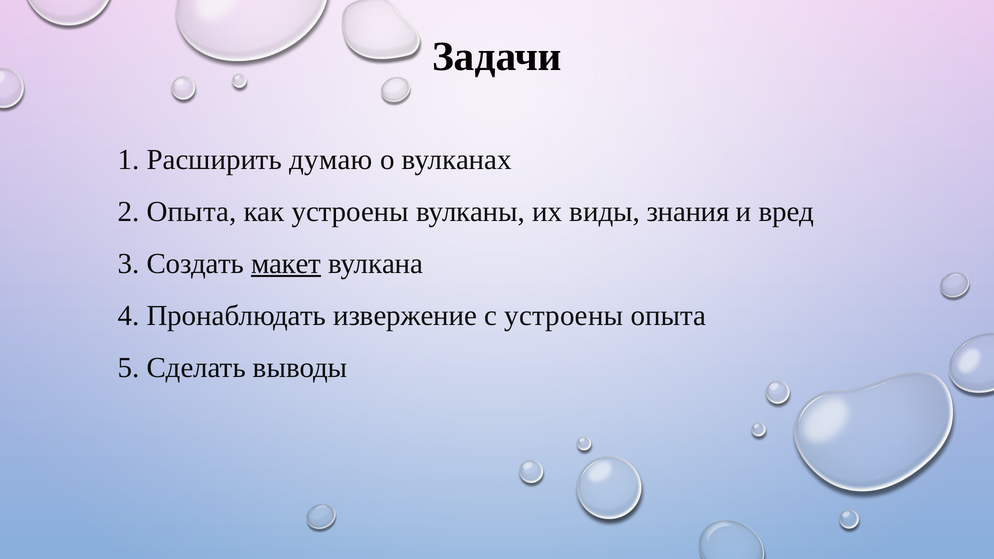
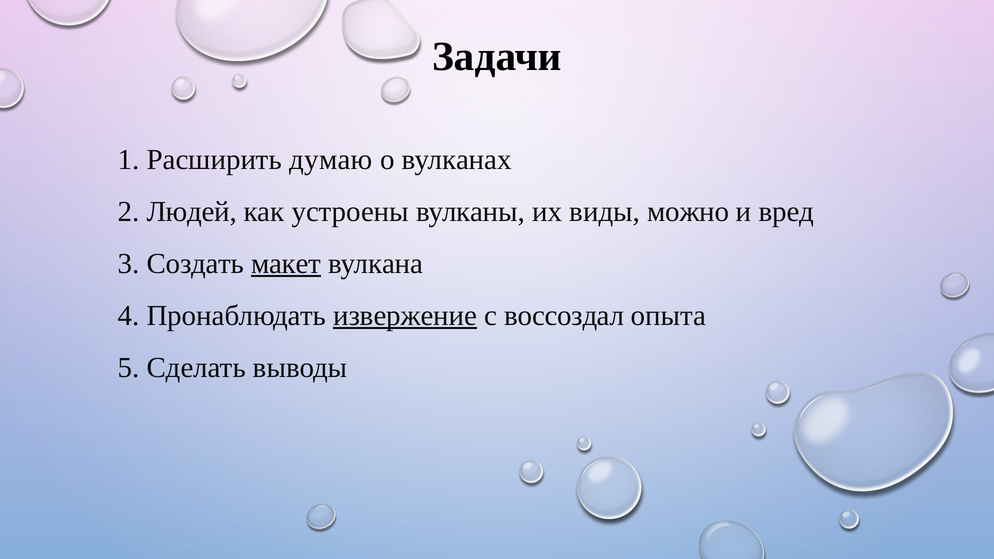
2 Опыта: Опыта -> Людей
знания: знания -> можно
извержение underline: none -> present
с устроены: устроены -> воссоздал
